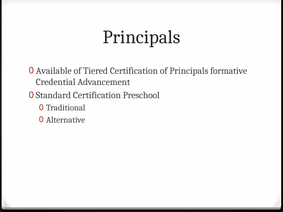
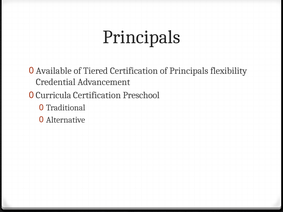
formative: formative -> flexibility
Standard: Standard -> Curricula
